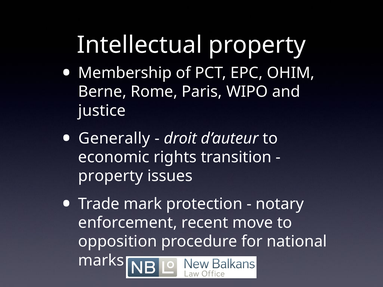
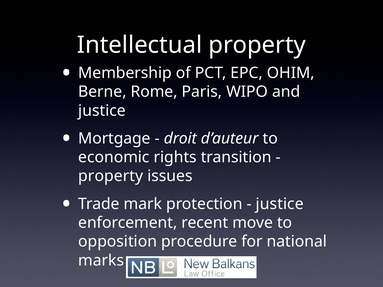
Generally: Generally -> Mortgage
notary at (280, 204): notary -> justice
